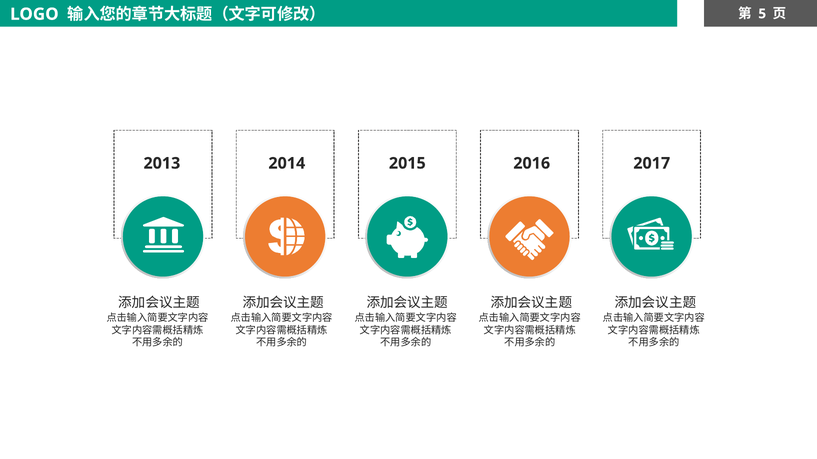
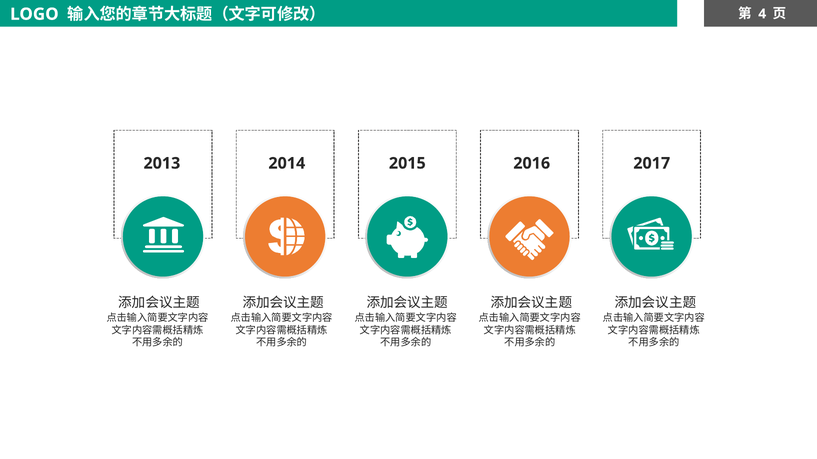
5: 5 -> 4
